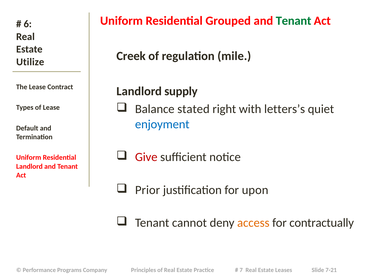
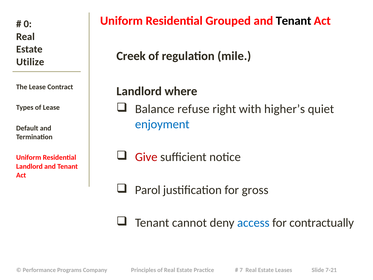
Tenant at (294, 21) colour: green -> black
6: 6 -> 0
supply: supply -> where
stated: stated -> refuse
letters’s: letters’s -> higher’s
Prior: Prior -> Parol
upon: upon -> gross
access colour: orange -> blue
